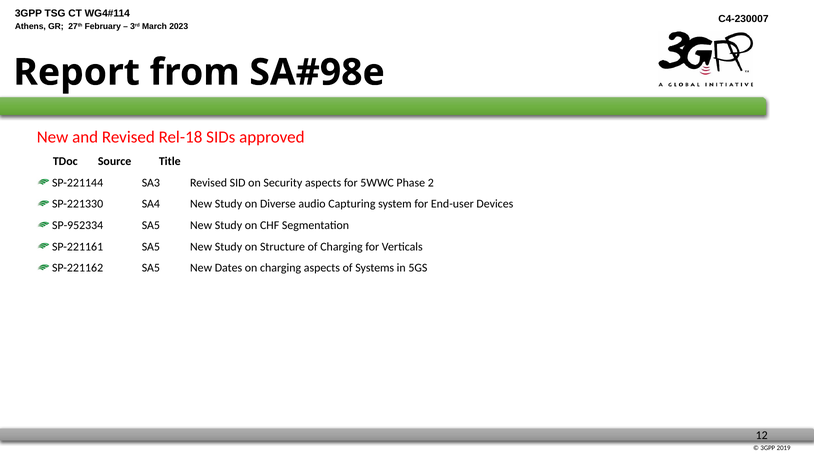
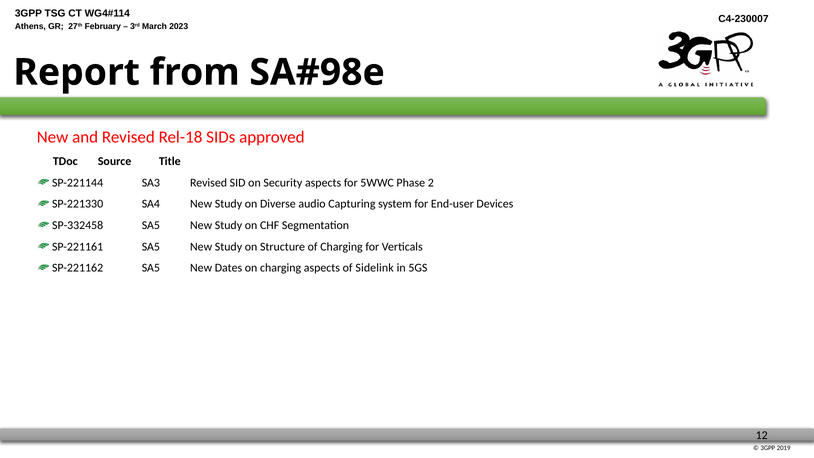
SP-952334: SP-952334 -> SP-332458
Systems: Systems -> Sidelink
